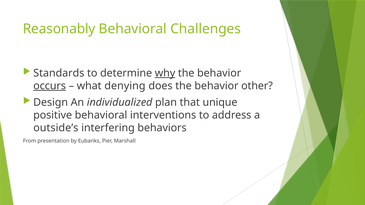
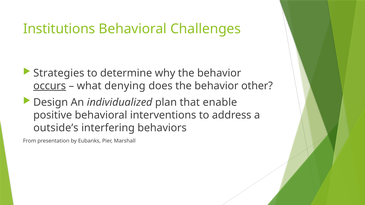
Reasonably: Reasonably -> Institutions
Standards: Standards -> Strategies
why underline: present -> none
unique: unique -> enable
